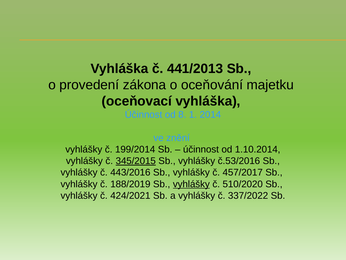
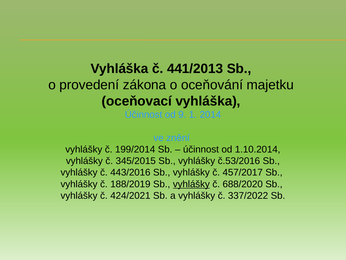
8: 8 -> 9
345/2015 underline: present -> none
510/2020: 510/2020 -> 688/2020
